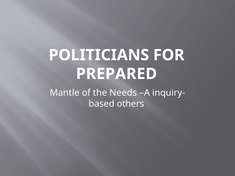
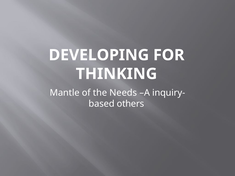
POLITICIANS: POLITICIANS -> DEVELOPING
PREPARED: PREPARED -> THINKING
